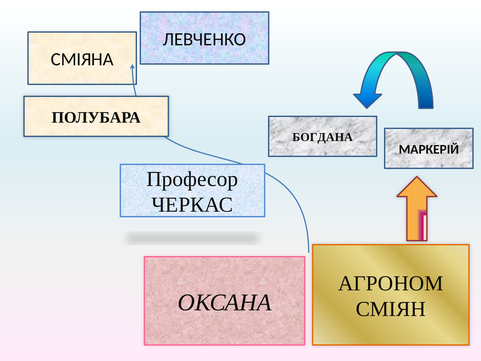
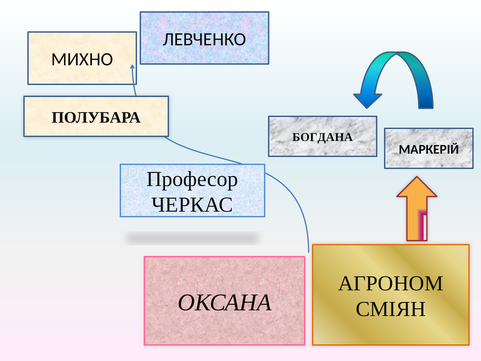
СМІЯНА: СМІЯНА -> МИХНО
